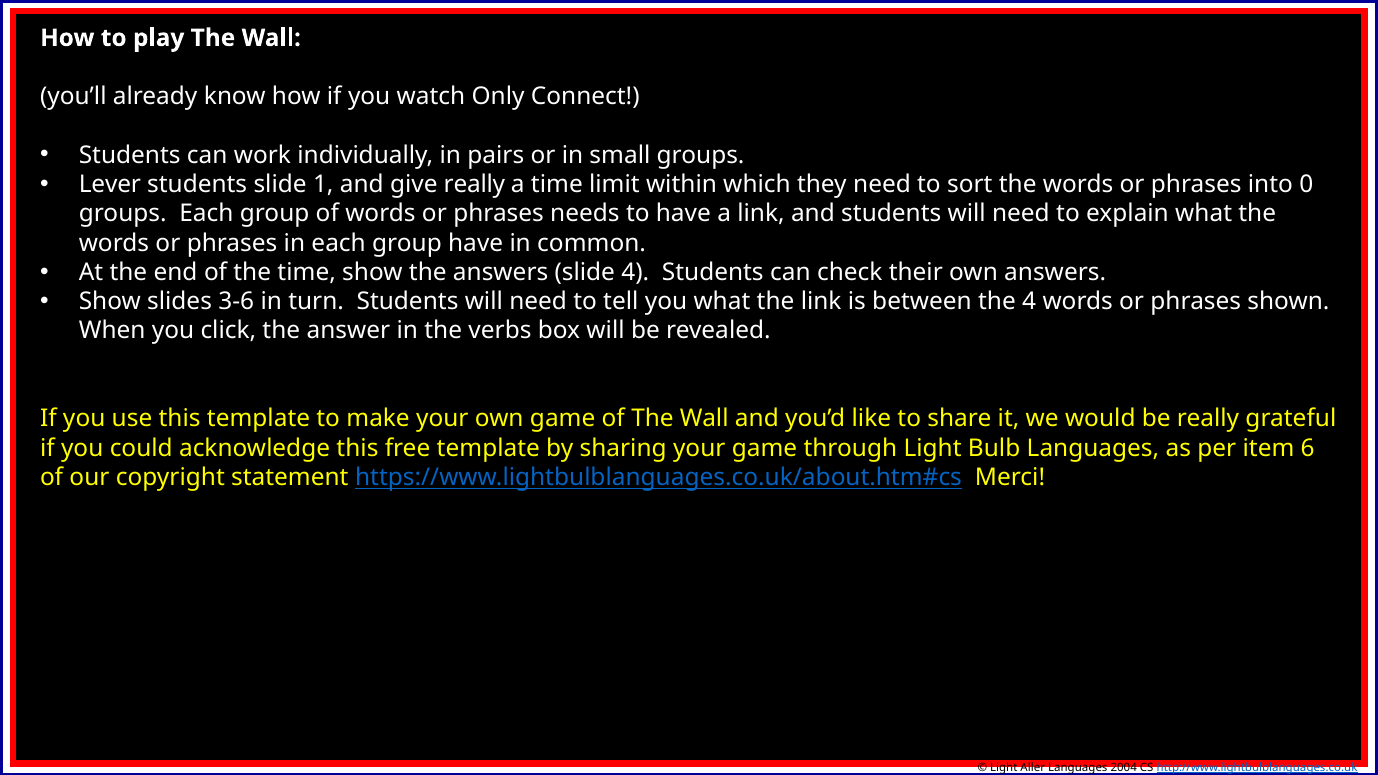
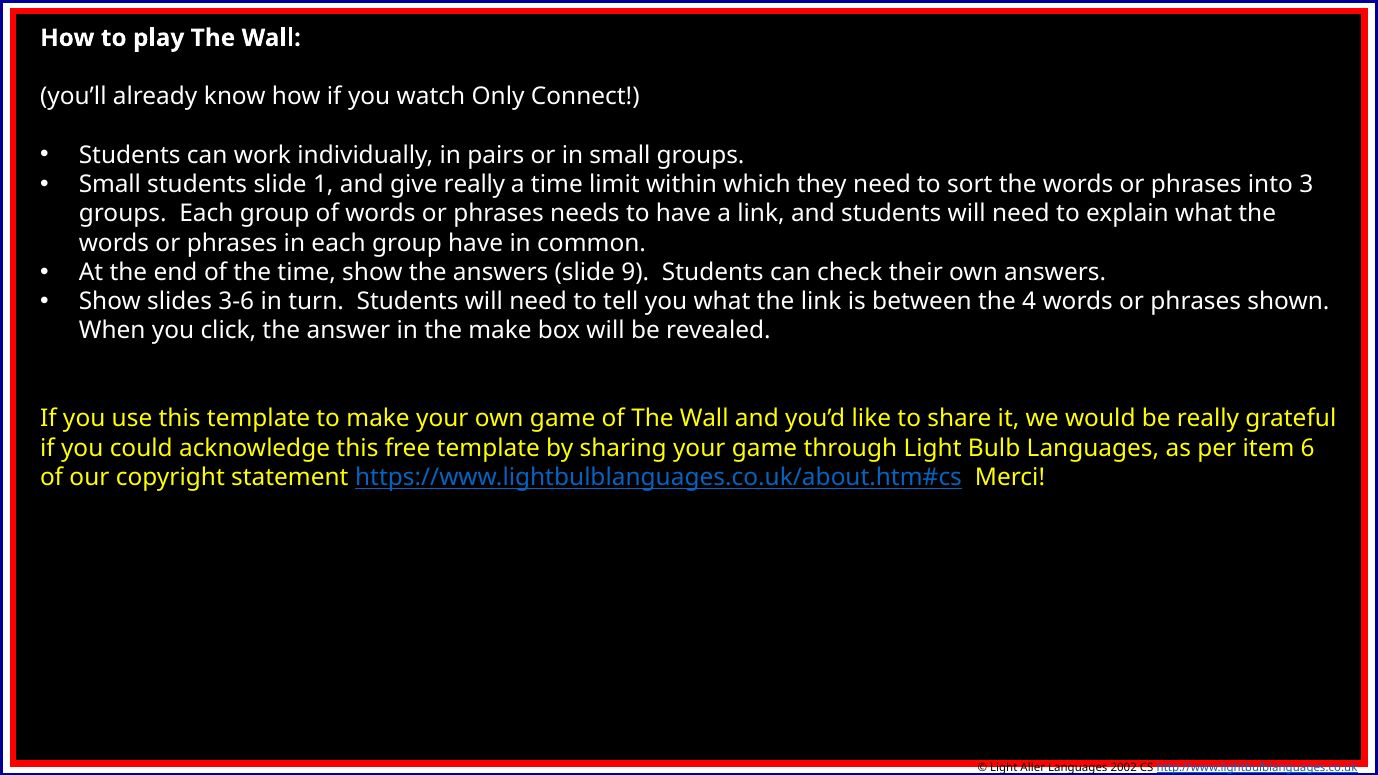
Lever at (110, 184): Lever -> Small
0: 0 -> 3
slide 4: 4 -> 9
the verbs: verbs -> make
2004: 2004 -> 2002
